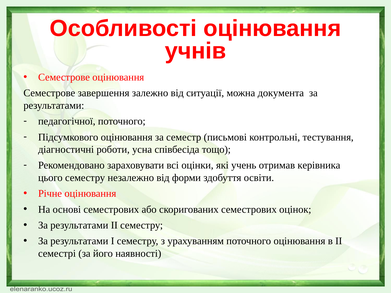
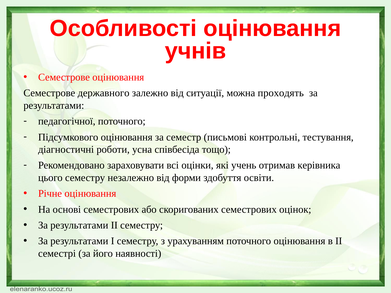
завершення: завершення -> державного
документа: документа -> проходять
